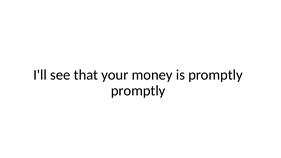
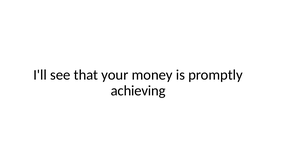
promptly at (138, 91): promptly -> achieving
